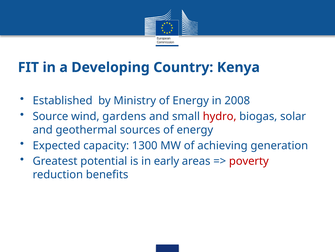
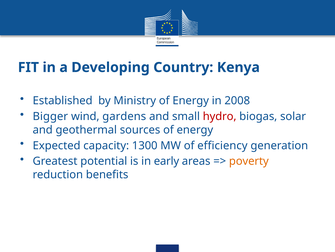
Source: Source -> Bigger
achieving: achieving -> efficiency
poverty colour: red -> orange
